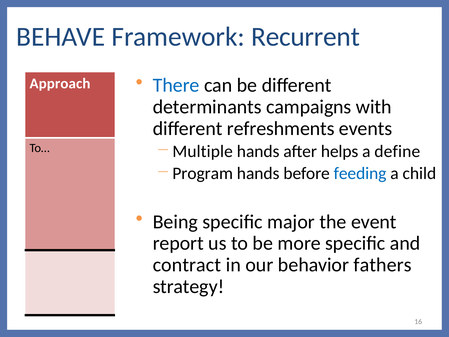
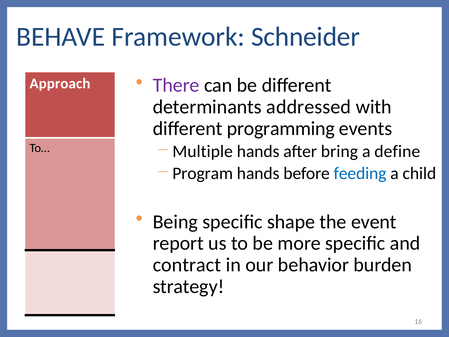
Recurrent: Recurrent -> Schneider
There colour: blue -> purple
campaigns: campaigns -> addressed
refreshments: refreshments -> programming
helps: helps -> bring
major: major -> shape
fathers: fathers -> burden
